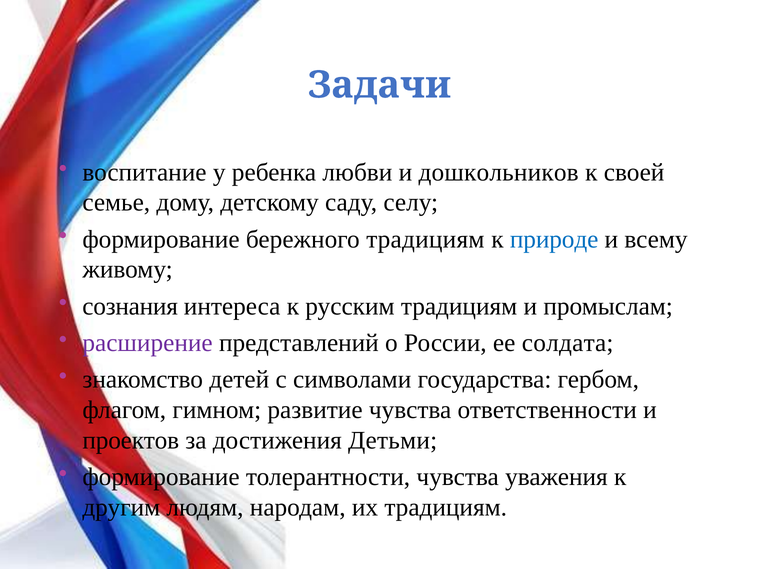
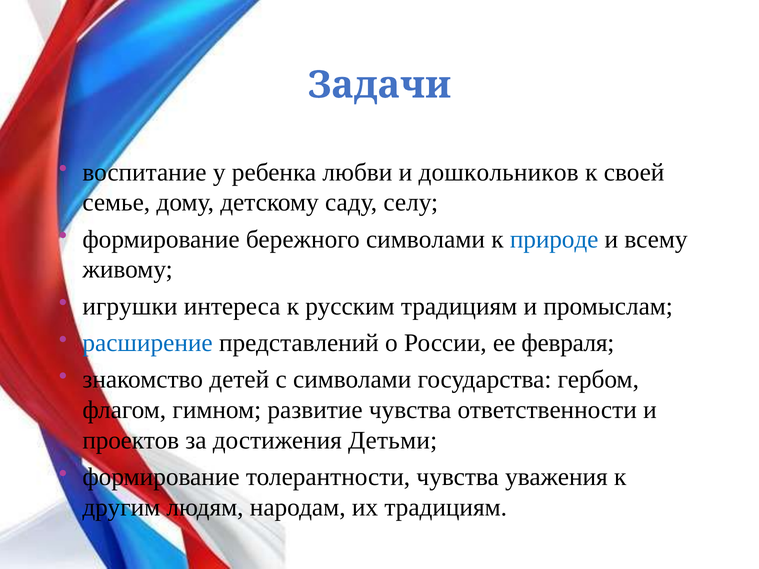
бережного традициям: традициям -> символами
сознания: сознания -> игрушки
расширение colour: purple -> blue
солдата: солдата -> февраля
